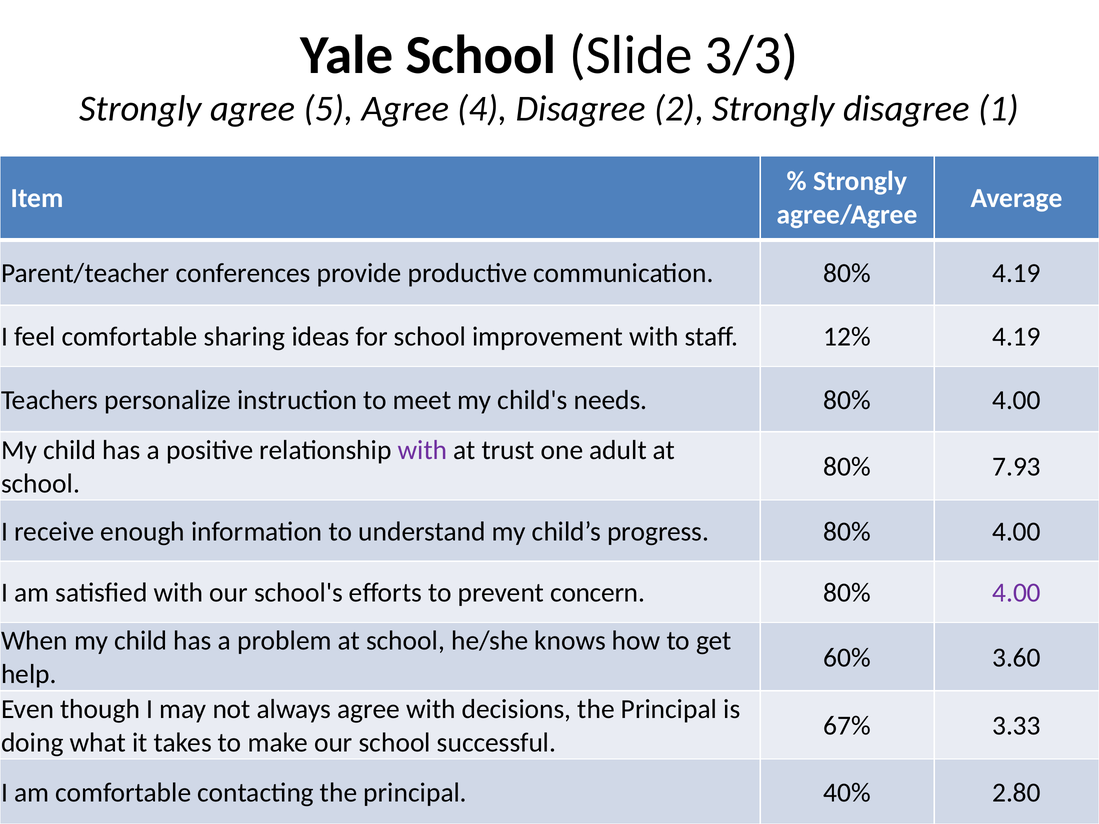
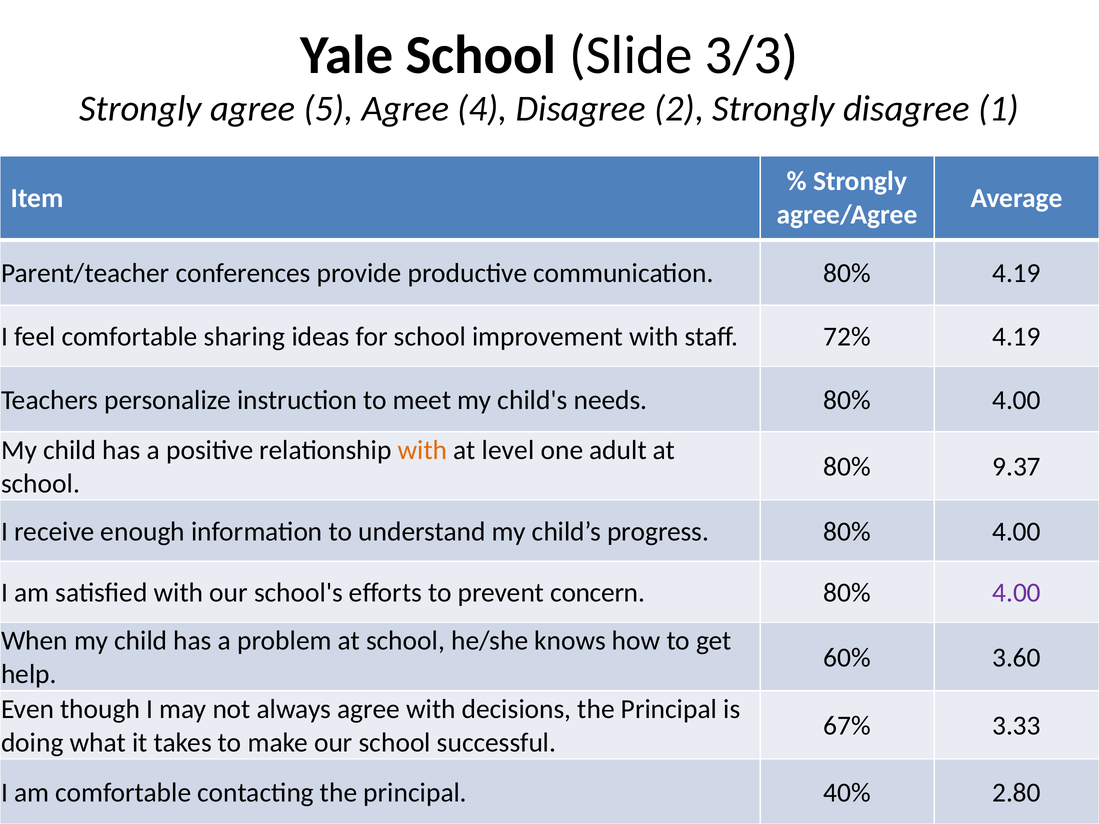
12%: 12% -> 72%
with at (423, 450) colour: purple -> orange
trust: trust -> level
7.93: 7.93 -> 9.37
